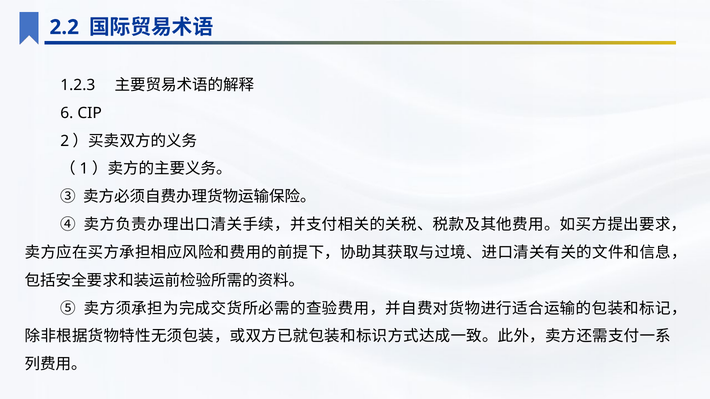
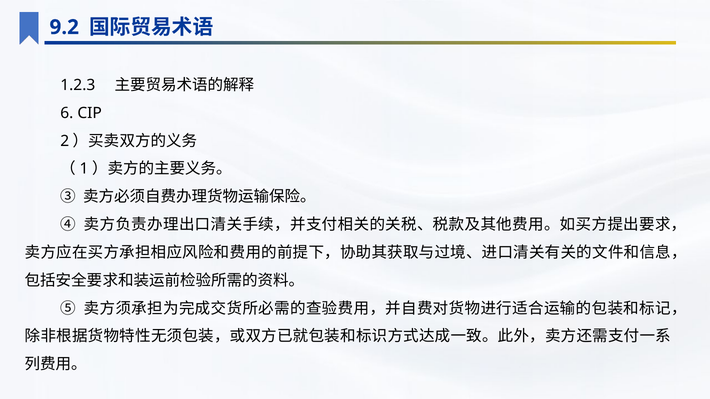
2.2: 2.2 -> 9.2
